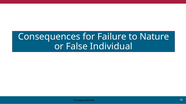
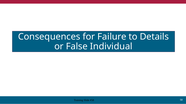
Nature: Nature -> Details
